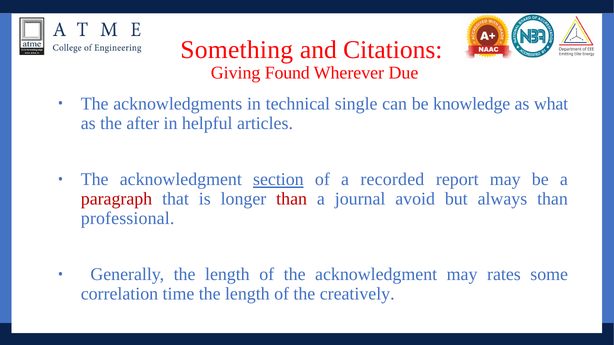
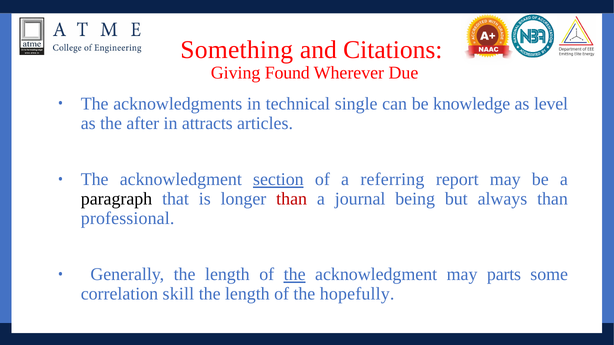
what: what -> level
helpful: helpful -> attracts
recorded: recorded -> referring
paragraph colour: red -> black
avoid: avoid -> being
the at (295, 275) underline: none -> present
rates: rates -> parts
time: time -> skill
creatively: creatively -> hopefully
